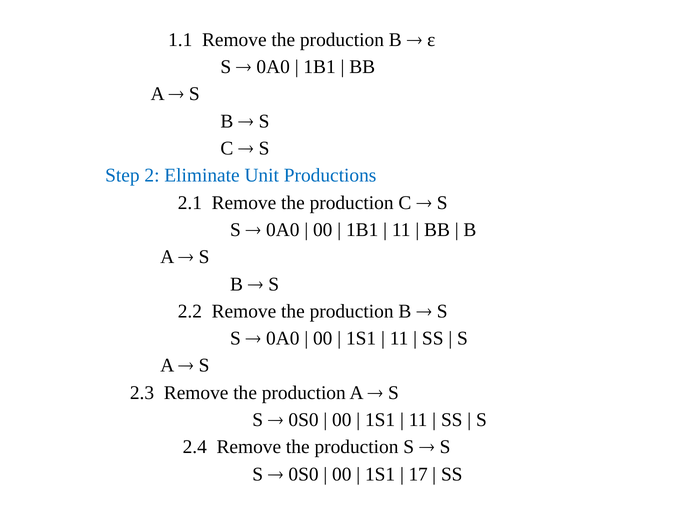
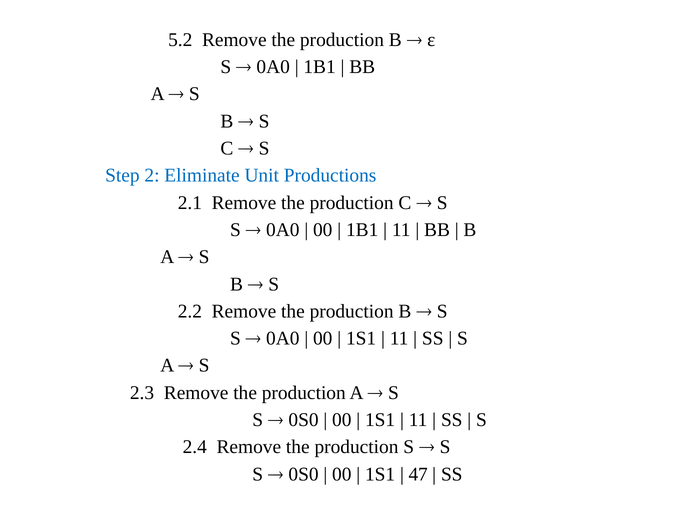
1.1: 1.1 -> 5.2
17: 17 -> 47
